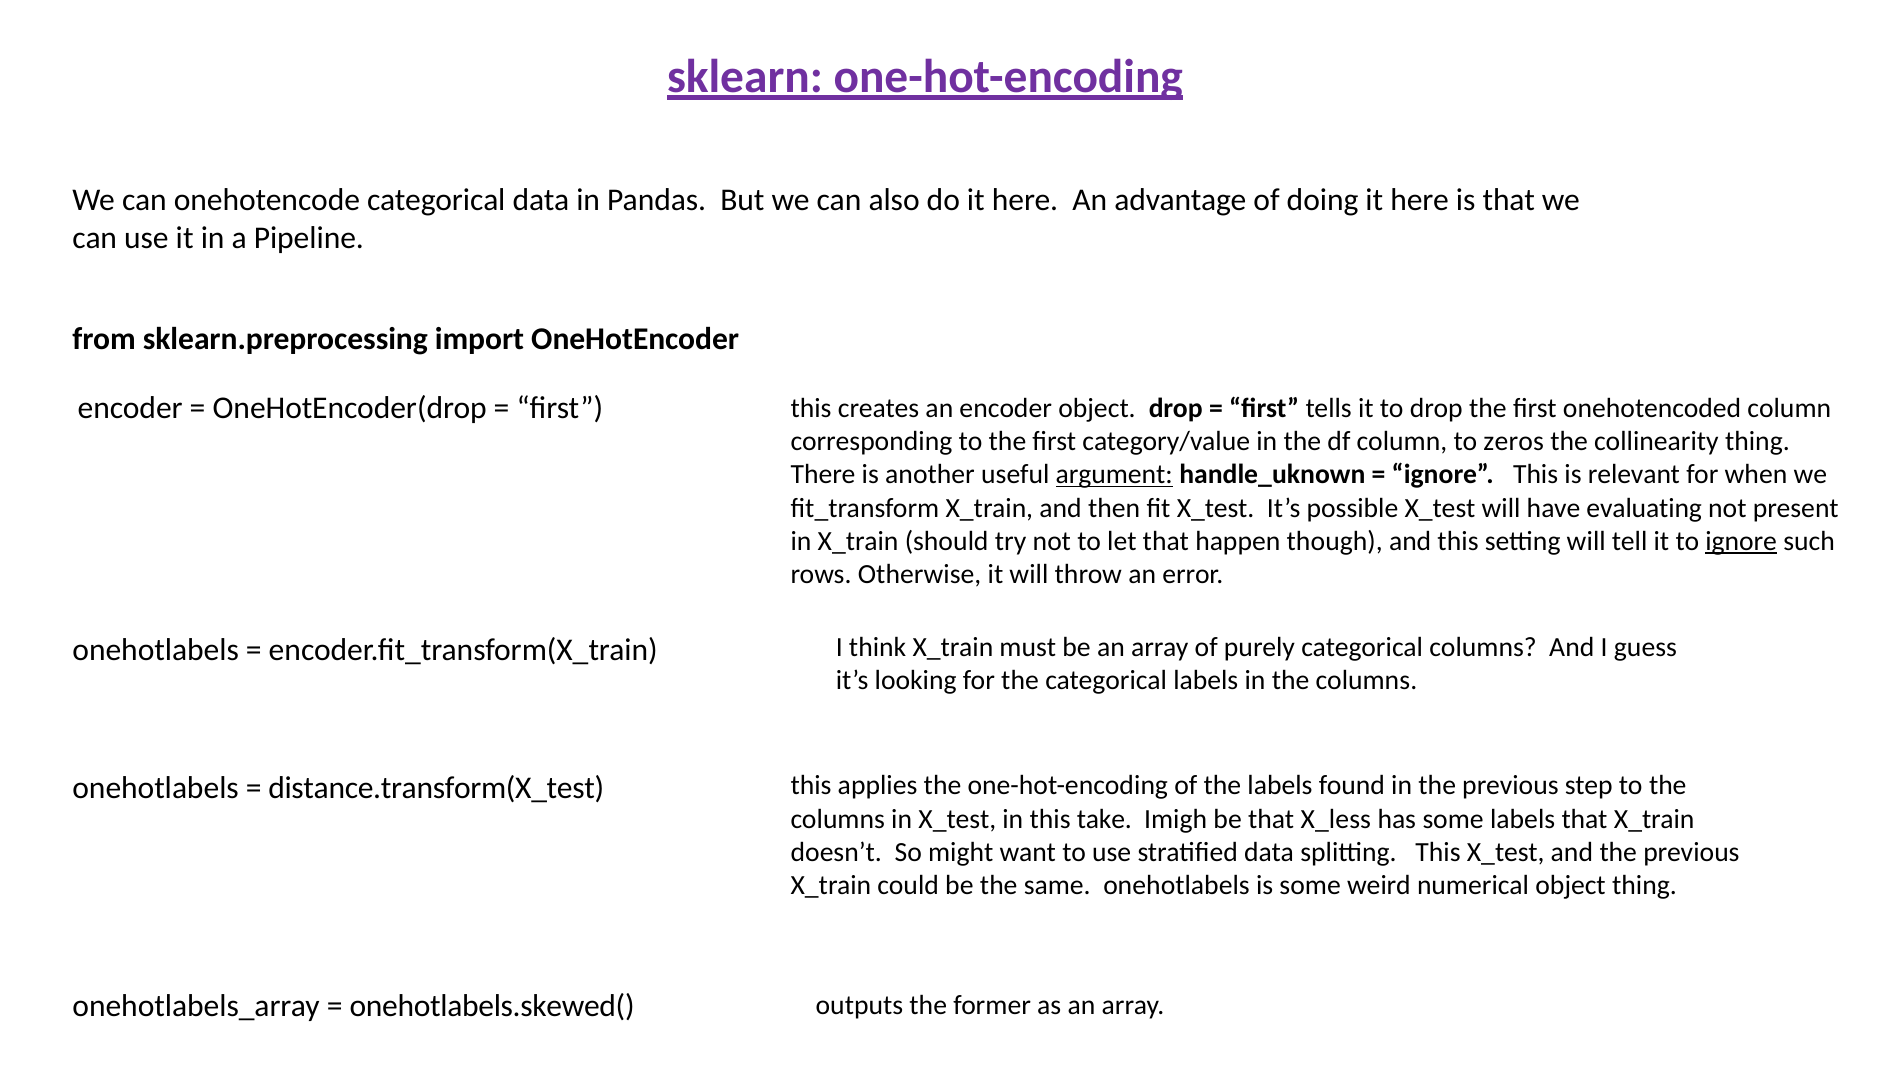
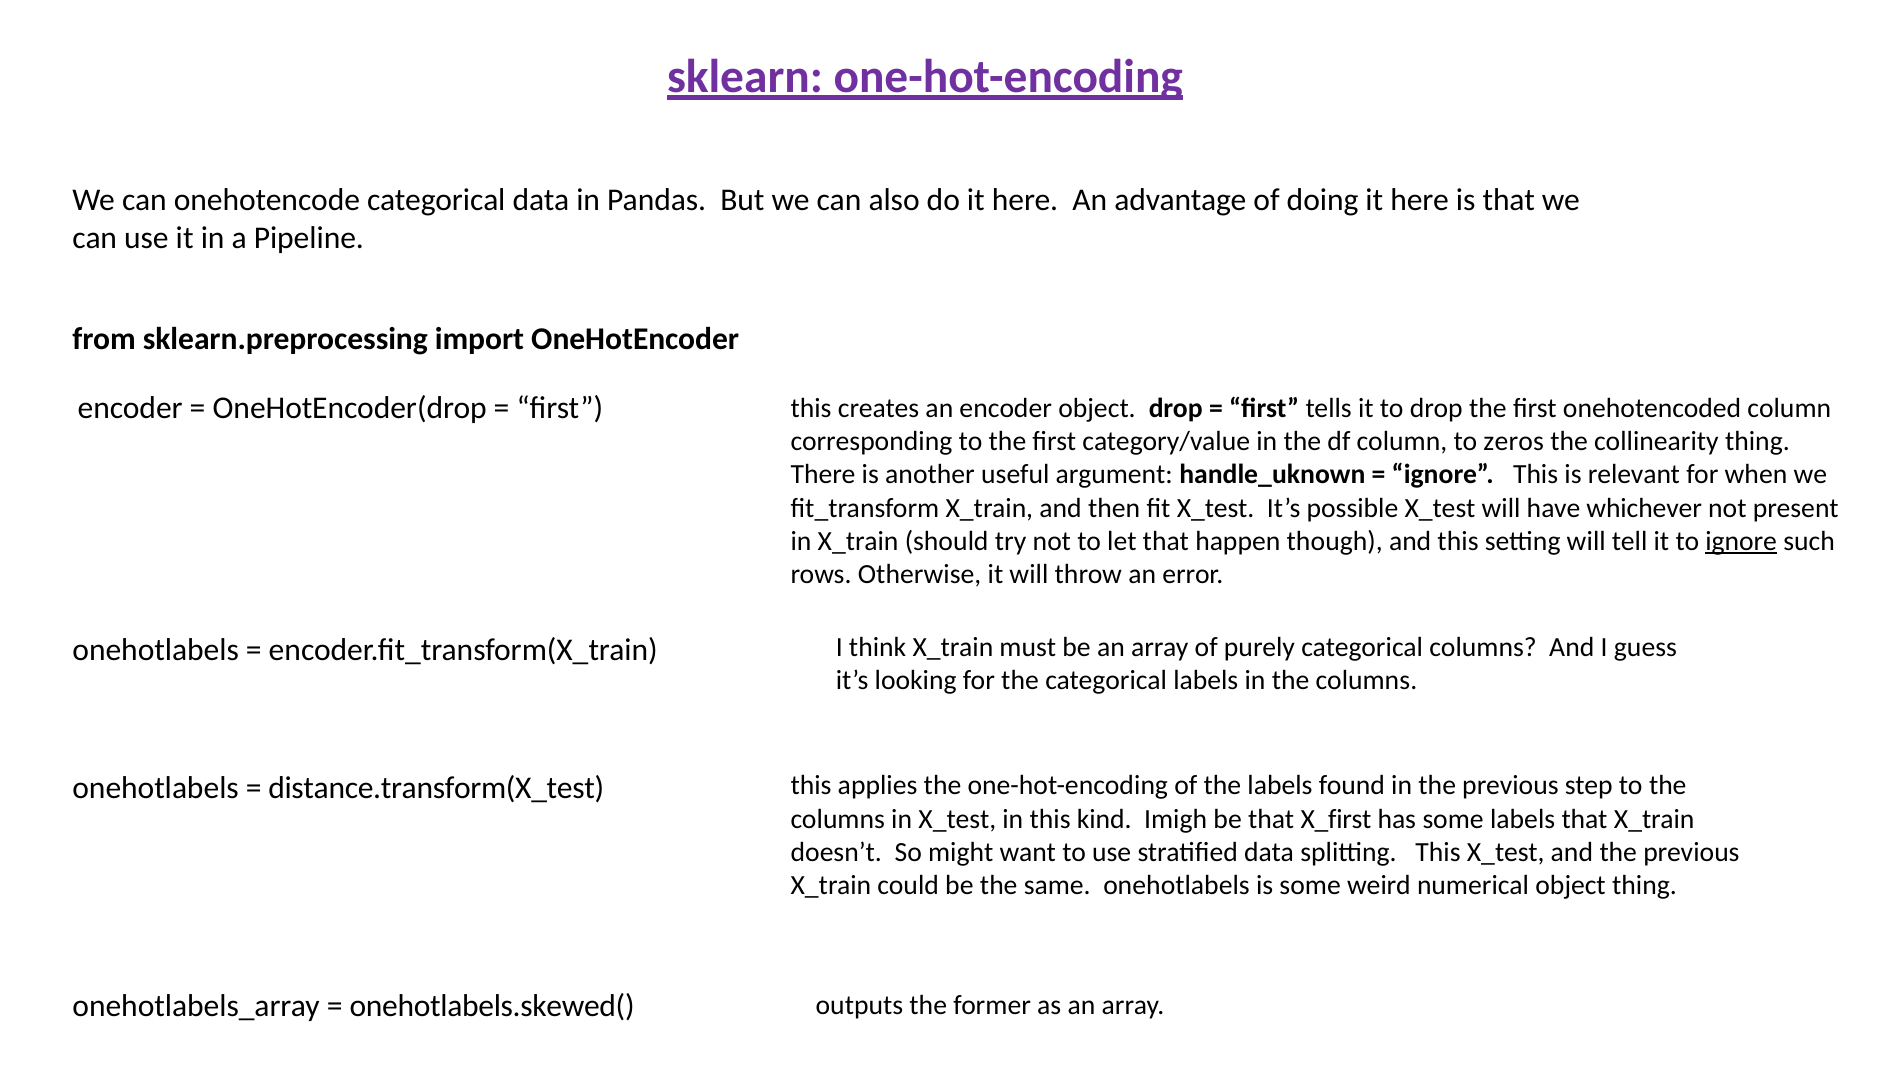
argument underline: present -> none
evaluating: evaluating -> whichever
take: take -> kind
X_less: X_less -> X_first
